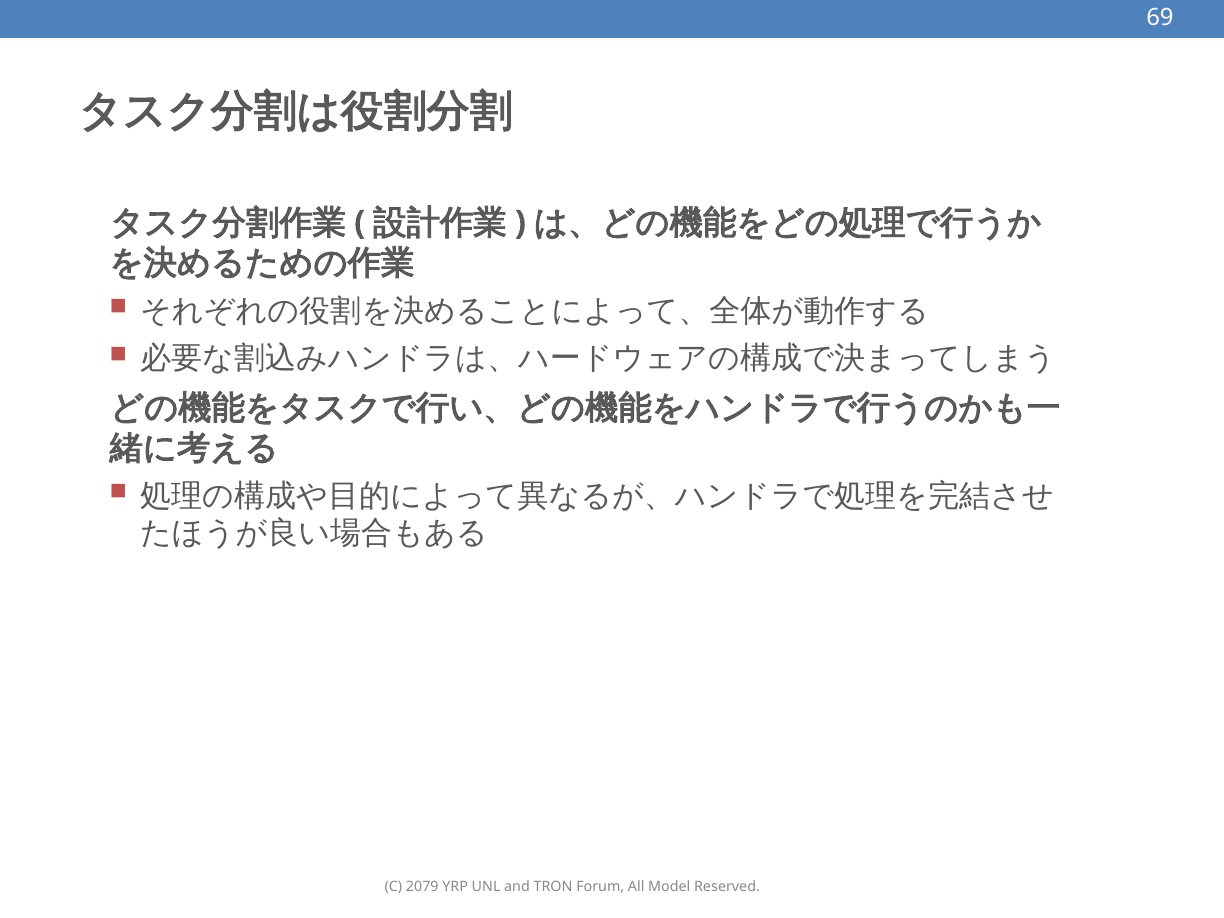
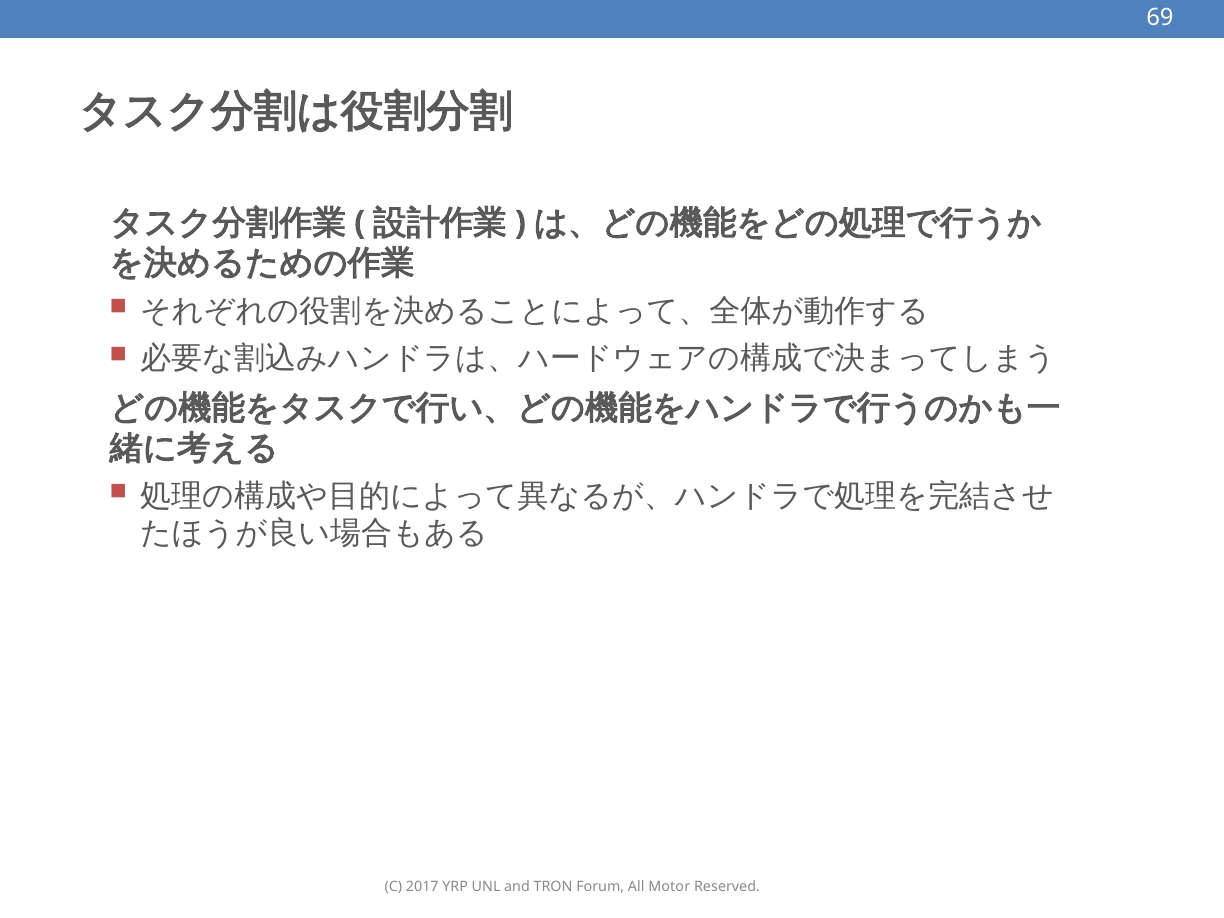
2079: 2079 -> 2017
Model: Model -> Motor
